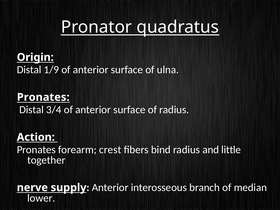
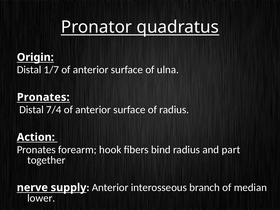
1/9: 1/9 -> 1/7
3/4: 3/4 -> 7/4
crest: crest -> hook
little: little -> part
